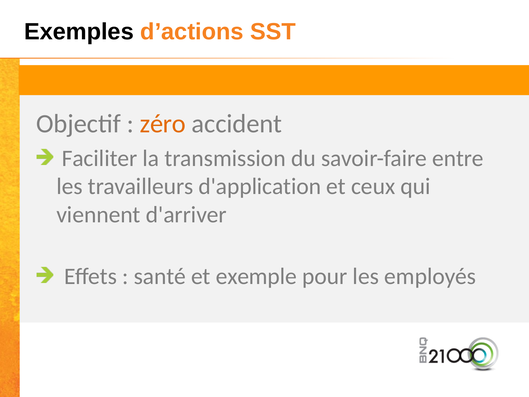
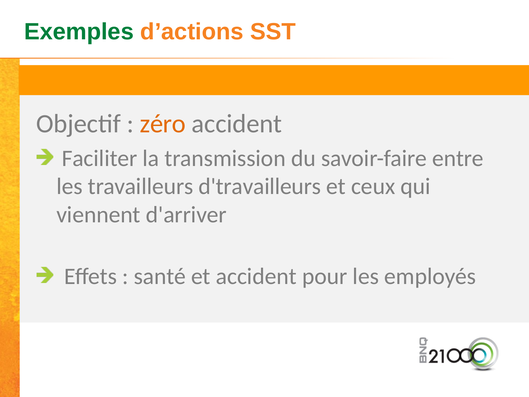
Exemples colour: black -> green
d'application: d'application -> d'travailleurs
et exemple: exemple -> accident
